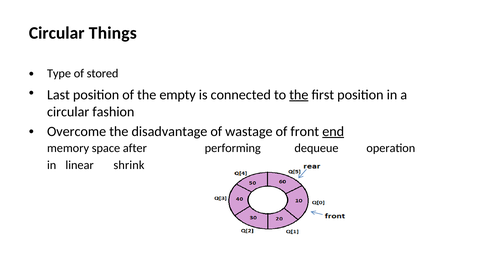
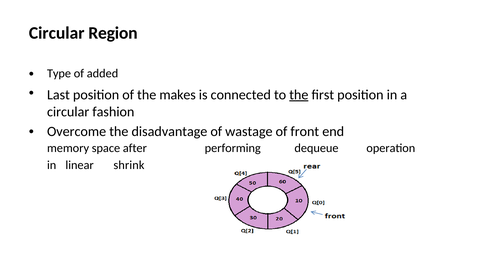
Things: Things -> Region
stored: stored -> added
empty: empty -> makes
end underline: present -> none
